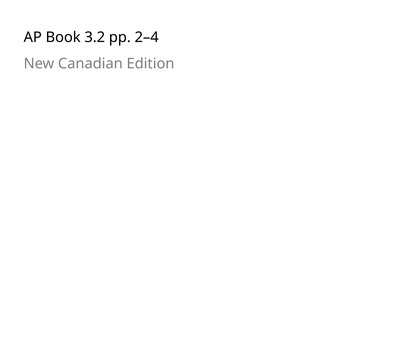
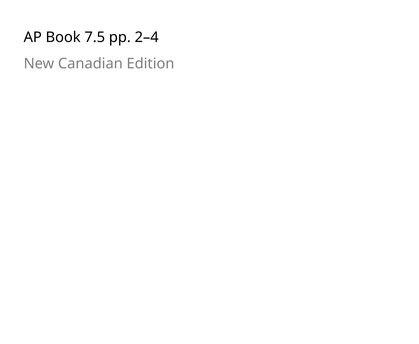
3.2: 3.2 -> 7.5
